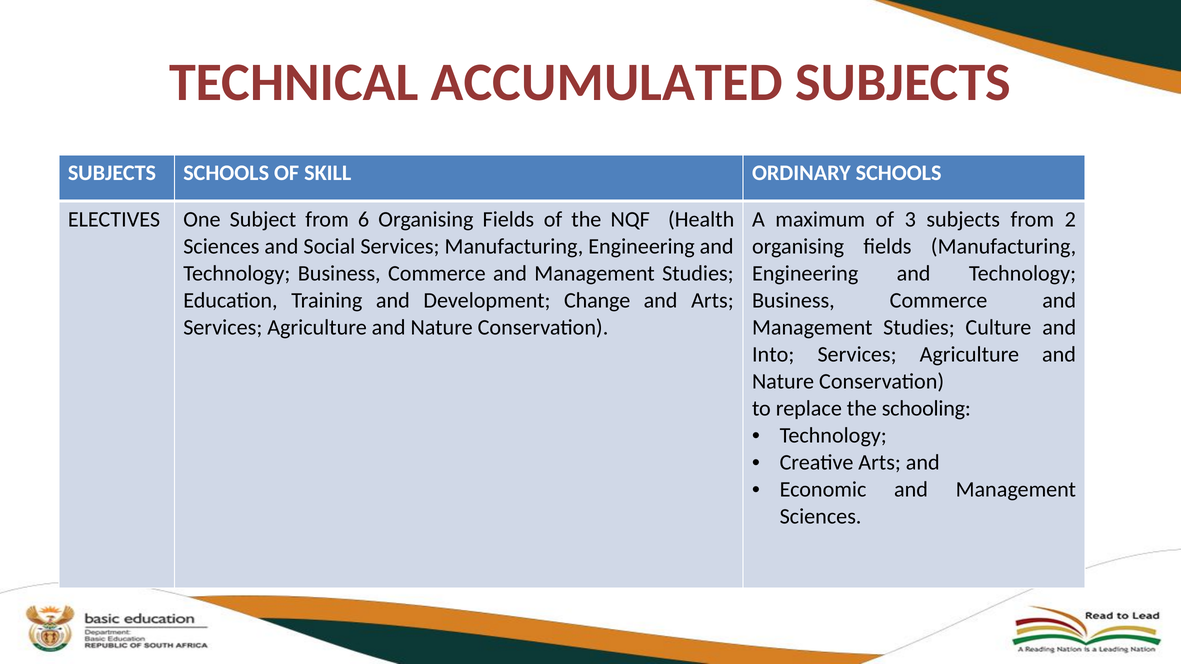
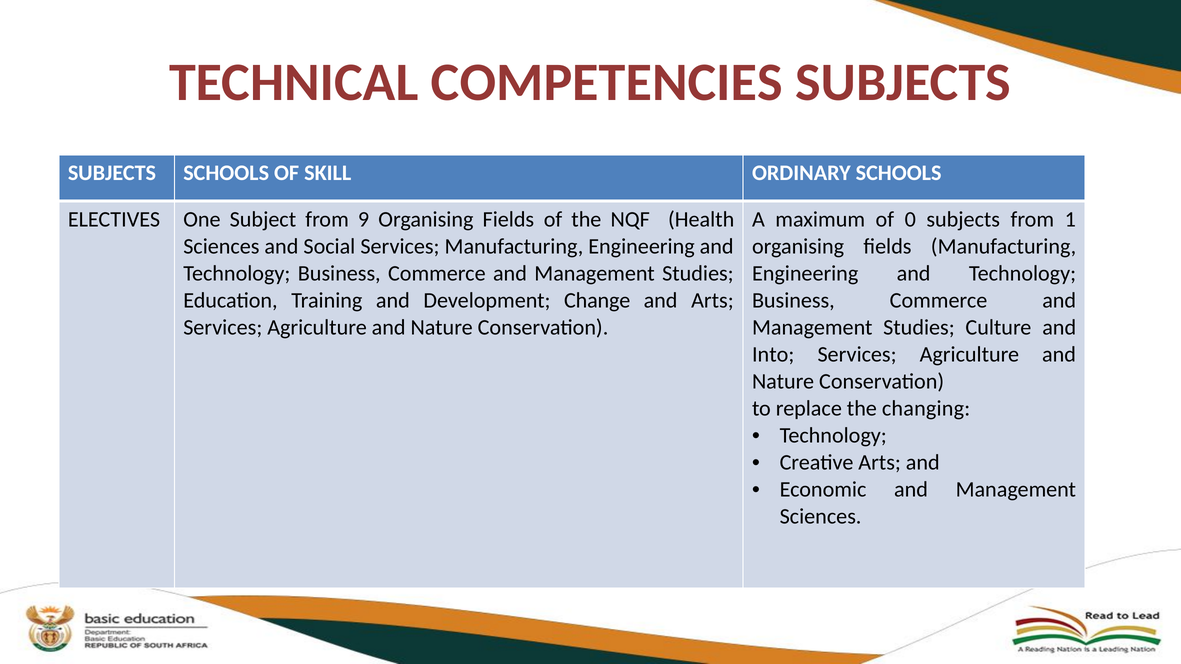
ACCUMULATED: ACCUMULATED -> COMPETENCIES
6: 6 -> 9
3: 3 -> 0
2: 2 -> 1
schooling: schooling -> changing
